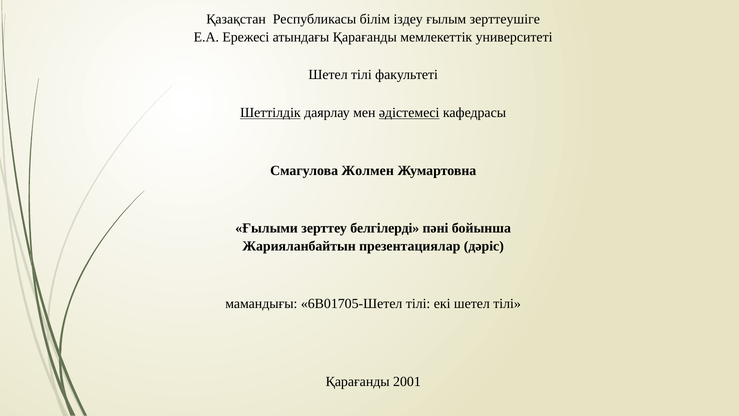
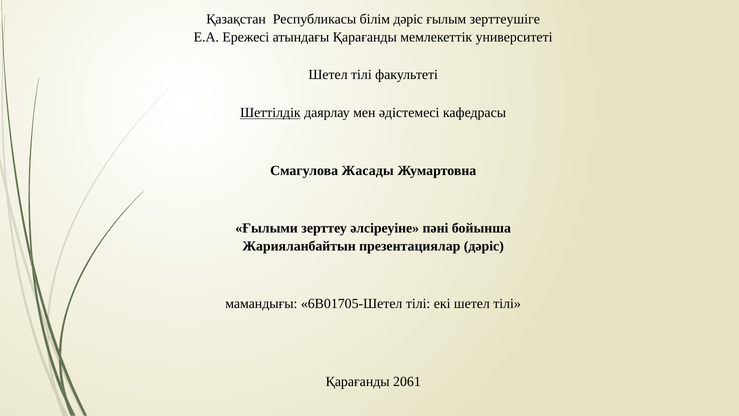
білім іздеу: іздеу -> дәріс
әдістемесі underline: present -> none
Жолмен: Жолмен -> Жасады
белгілерді: белгілерді -> әлсіреуіне
2001: 2001 -> 2061
